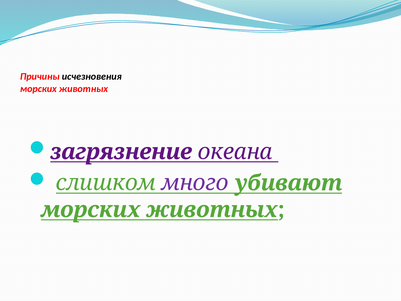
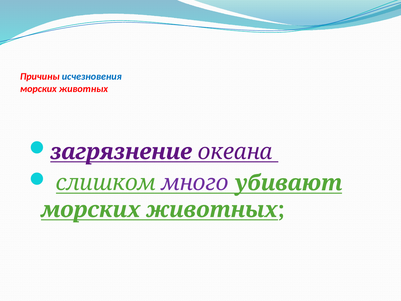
исчезновения colour: black -> blue
